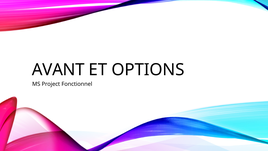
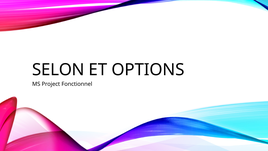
AVANT: AVANT -> SELON
